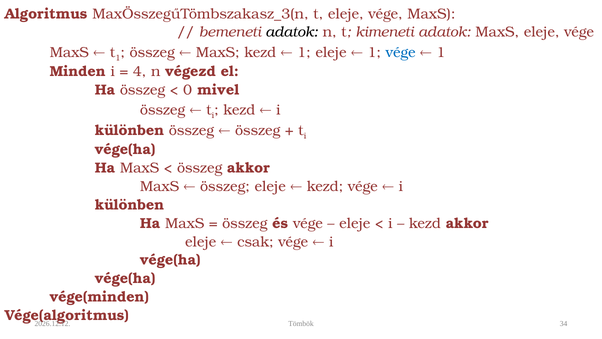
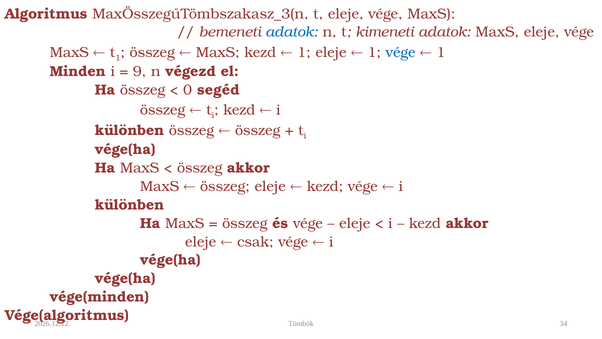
adatok at (292, 32) colour: black -> blue
4: 4 -> 9
mivel: mivel -> segéd
